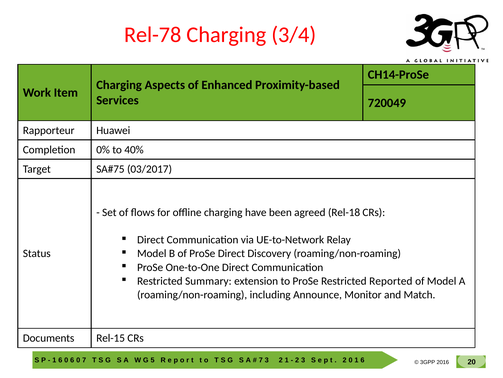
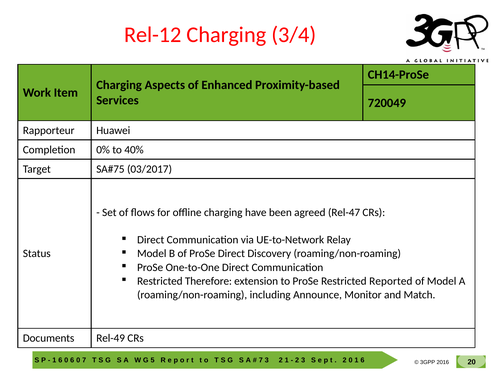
Rel-78: Rel-78 -> Rel-12
Rel-18: Rel-18 -> Rel-47
Summary: Summary -> Therefore
Rel-15: Rel-15 -> Rel-49
